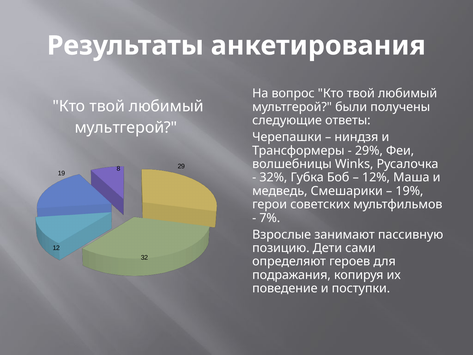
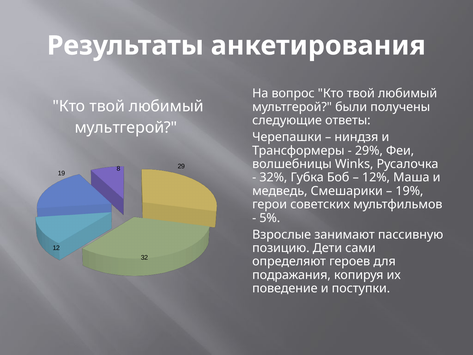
7%: 7% -> 5%
